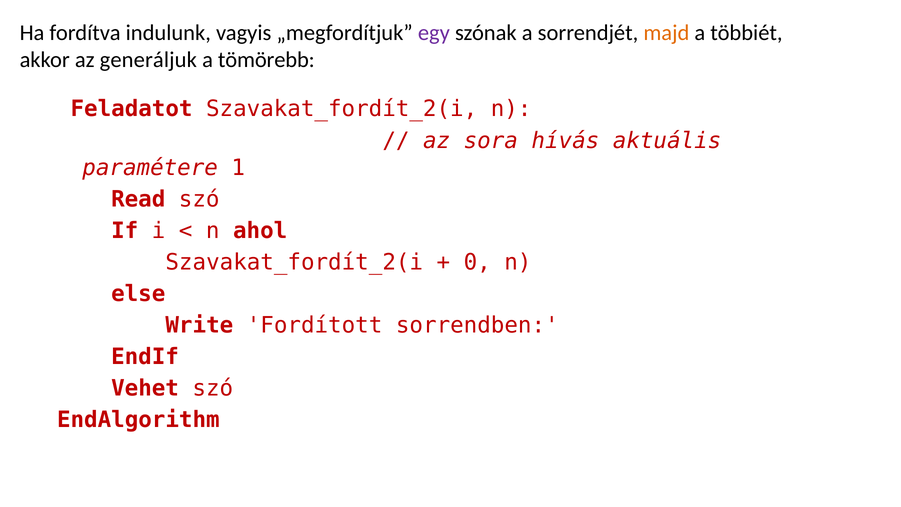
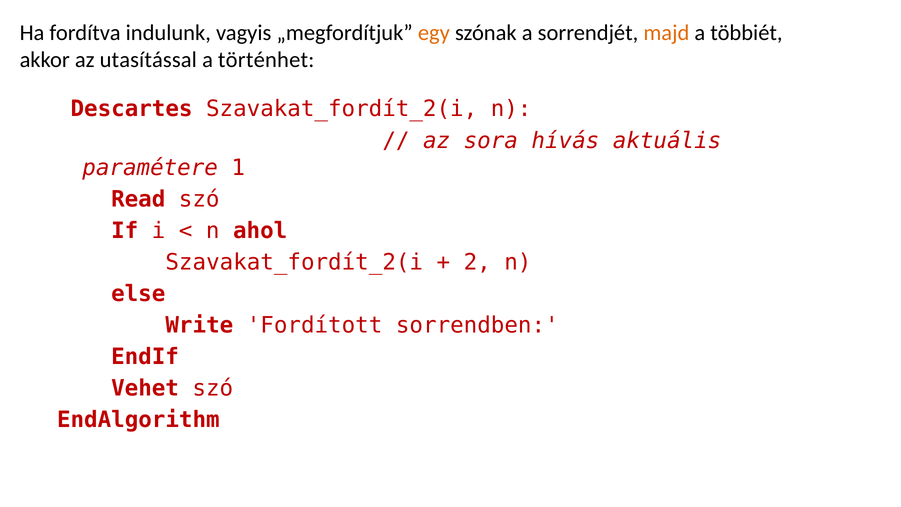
egy colour: purple -> orange
generáljuk: generáljuk -> utasítással
tömörebb: tömörebb -> történhet
Feladatot: Feladatot -> Descartes
0: 0 -> 2
